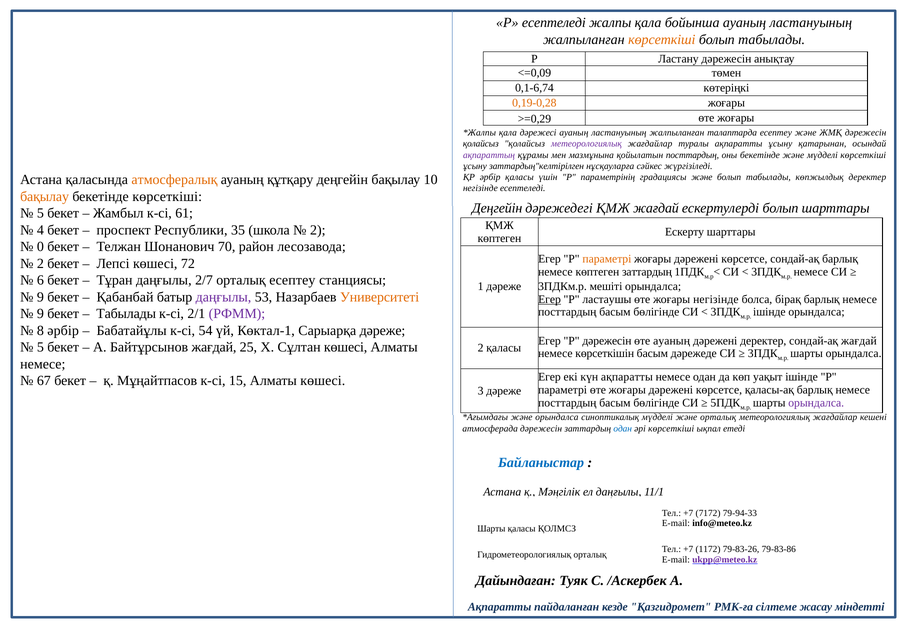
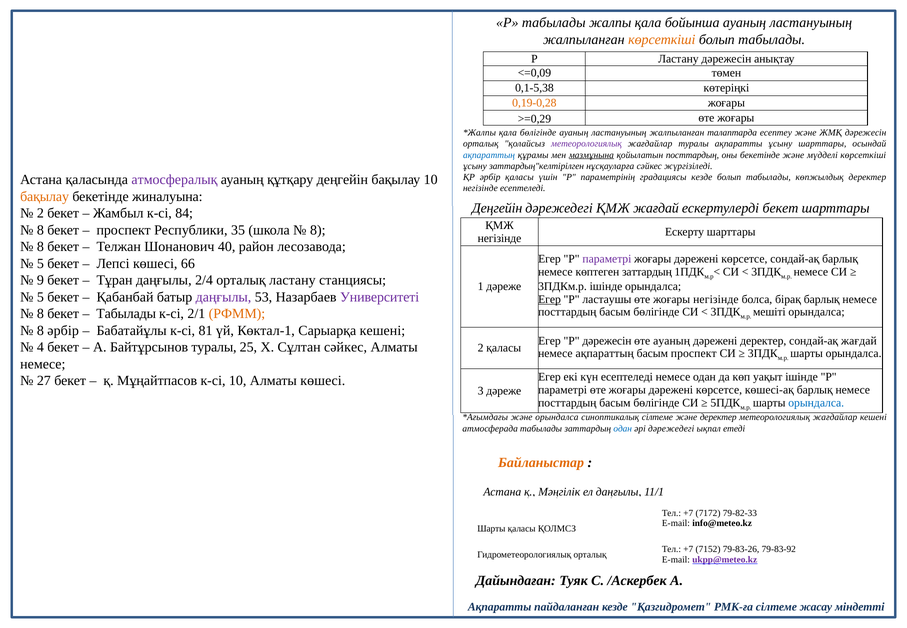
Р есептеледі: есептеледі -> табылады
0,1-6,74: 0,1-6,74 -> 0,1-5,38
қала дәрежесі: дәрежесі -> бөлігінде
қолайсыз at (481, 144): қолайсыз -> орталық
ұсыну қатарынан: қатарынан -> шарттары
ақпараттың at (489, 155) colour: purple -> blue
мазмұнына underline: none -> present
градациясы және: және -> кезде
атмосфералық colour: orange -> purple
бекетінде көрсеткіші: көрсеткіші -> жиналуына
ескертулерді болып: болып -> бекет
5 at (40, 213): 5 -> 2
61: 61 -> 84
4 at (40, 230): 4 -> 8
2 at (318, 230): 2 -> 8
көптеген at (499, 238): көптеген -> негізінде
0 at (40, 247): 0 -> 8
70: 70 -> 40
параметрі at (607, 259) colour: orange -> purple
2 at (40, 264): 2 -> 5
72: 72 -> 66
6: 6 -> 9
2/7: 2/7 -> 2/4
орталық есептеу: есептеу -> ластану
3ПДКм.р мешіті: мешіті -> ішінде
9 at (40, 297): 9 -> 5
Университеті colour: orange -> purple
ішінде at (769, 312): ішінде -> мешіті
9 at (40, 314): 9 -> 8
РФММ colour: purple -> orange
54: 54 -> 81
Сарыарқа дәреже: дәреже -> кешені
5 at (40, 347): 5 -> 4
Байтұрсынов жағдай: жағдай -> туралы
Сұлтан көшесі: көшесі -> сәйкес
немесе көрсеткішін: көрсеткішін -> ақпараттың
басым дәрежеде: дәрежеде -> проспект
күн ақпаратты: ақпаратты -> есептеледі
67: 67 -> 27
к-сі 15: 15 -> 10
қаласы-ақ: қаласы-ақ -> көшесі-ақ
орындалса at (816, 403) colour: purple -> blue
синоптикалық мүдделі: мүдделі -> сілтеме
және орталық: орталық -> деректер
атмосферада дәрежесін: дәрежесін -> табылады
әрі көрсеткіші: көрсеткіші -> дәрежедегі
Байланыстар colour: blue -> orange
79-94-33: 79-94-33 -> 79-82-33
1172: 1172 -> 7152
79-83-86: 79-83-86 -> 79-83-92
